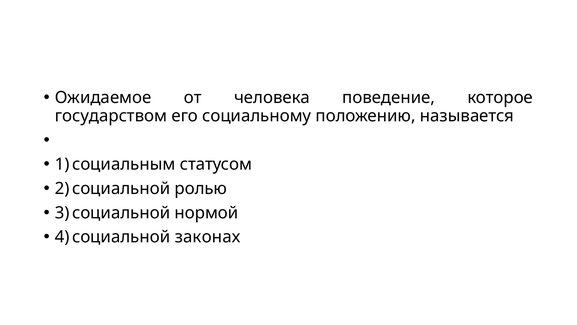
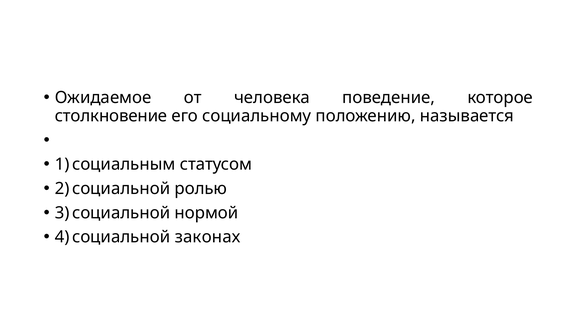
государством: государством -> столкновение
